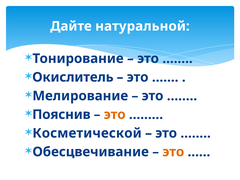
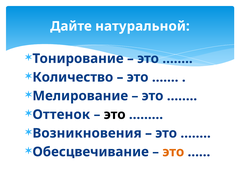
Окислитель: Окислитель -> Количество
Пояснив: Пояснив -> Оттенок
это at (115, 115) colour: orange -> black
Косметической: Косметической -> Возникновения
